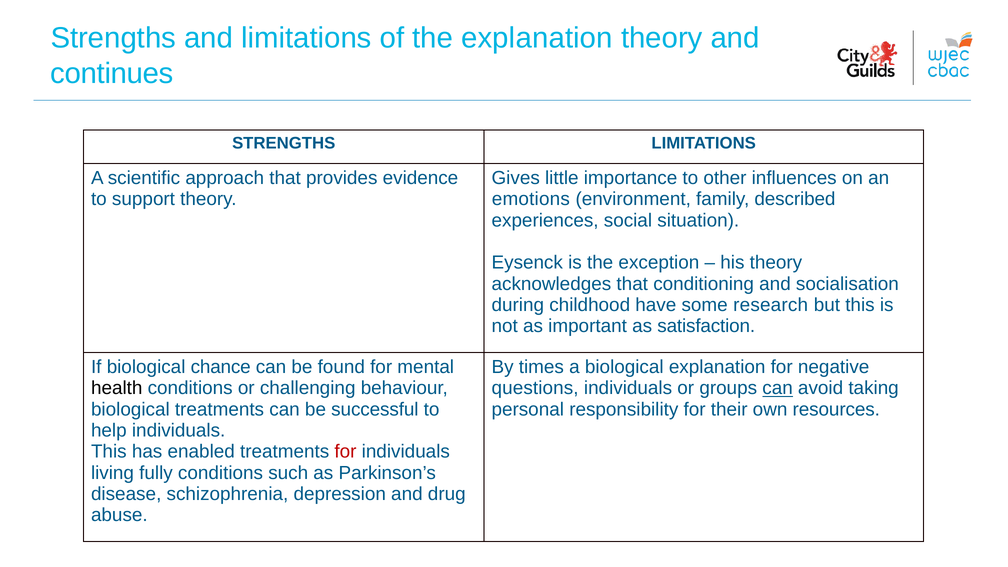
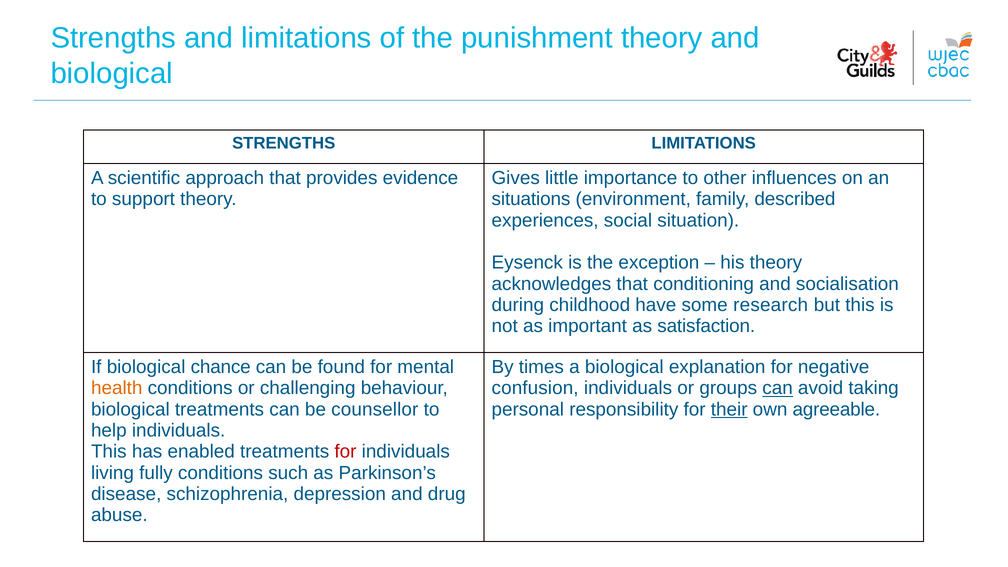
the explanation: explanation -> punishment
continues at (112, 73): continues -> biological
emotions: emotions -> situations
health colour: black -> orange
questions: questions -> confusion
successful: successful -> counsellor
their underline: none -> present
resources: resources -> agreeable
